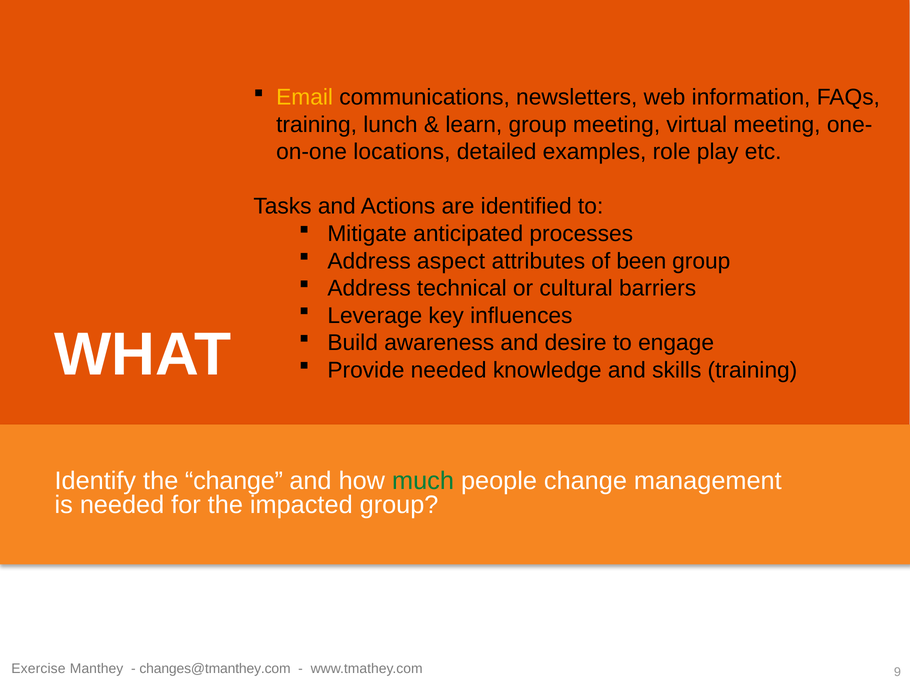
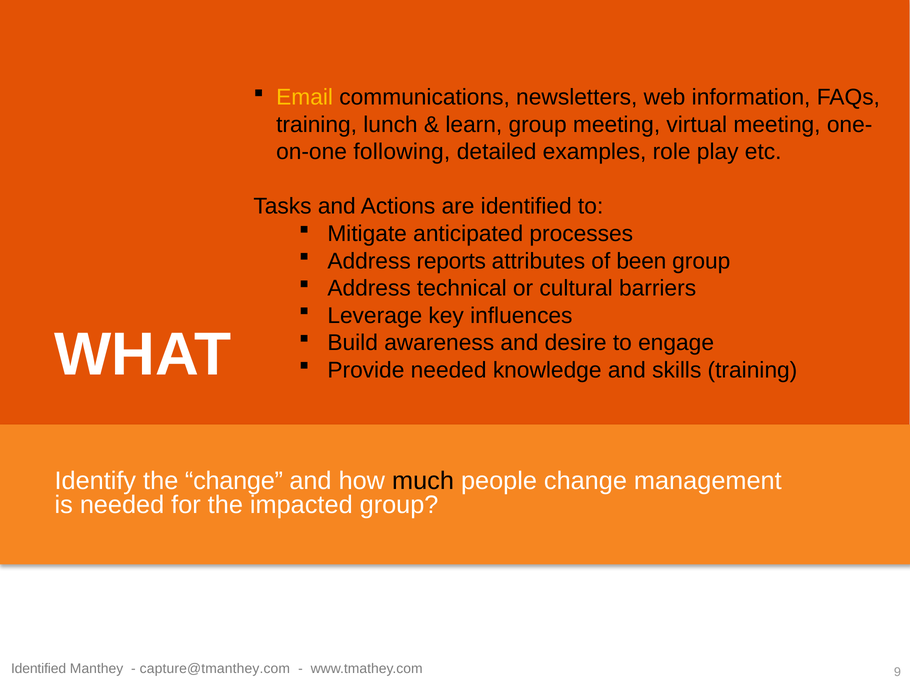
locations: locations -> following
aspect: aspect -> reports
much colour: green -> black
Exercise at (38, 669): Exercise -> Identified
changes@tmanthey.com: changes@tmanthey.com -> capture@tmanthey.com
